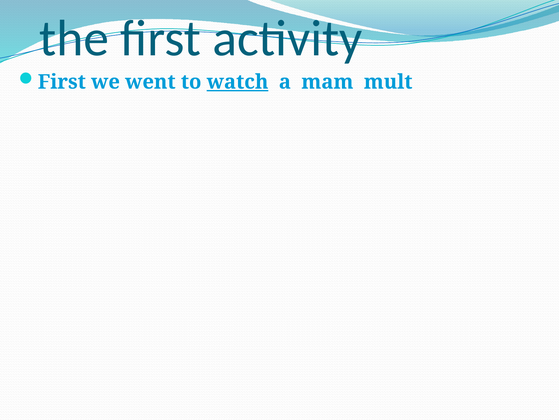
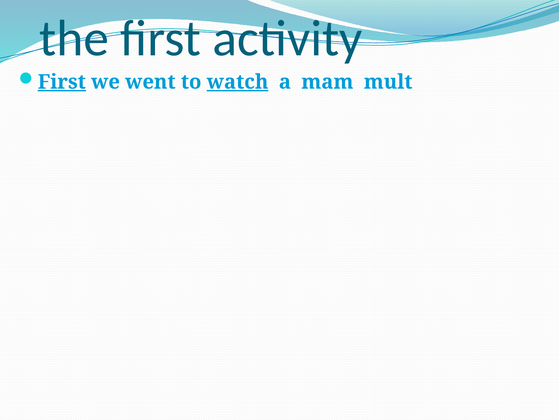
First at (62, 82) underline: none -> present
